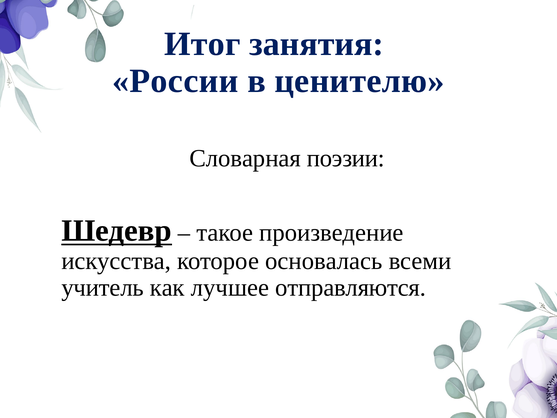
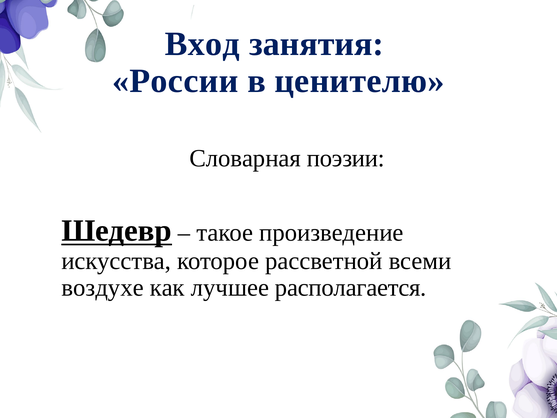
Итог: Итог -> Вход
основалась: основалась -> рассветной
учитель: учитель -> воздухе
отправляются: отправляются -> располагается
